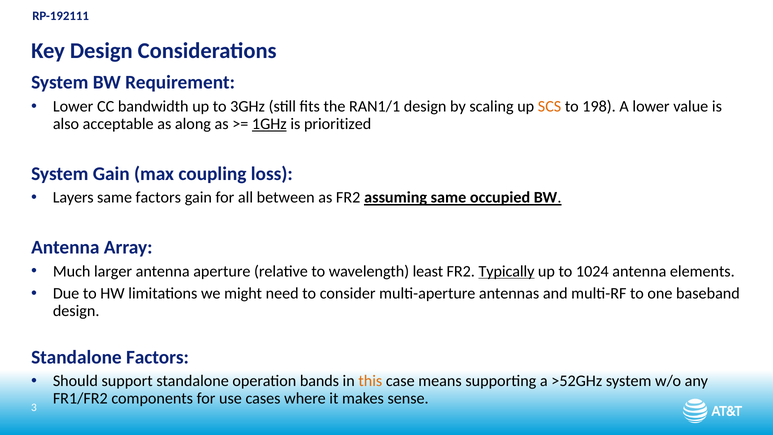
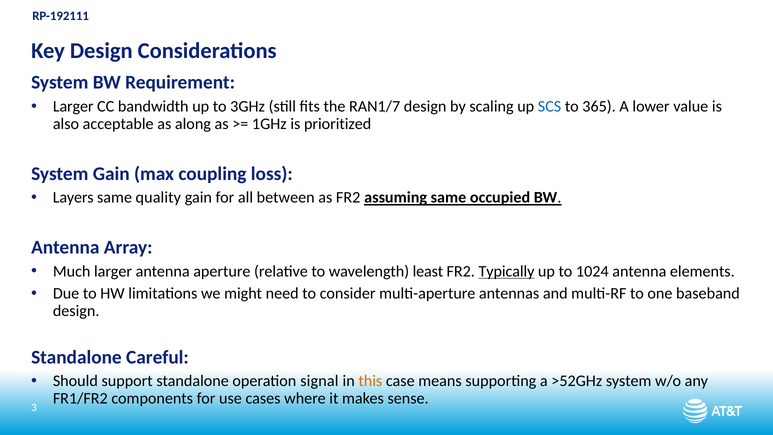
Lower at (73, 107): Lower -> Larger
RAN1/1: RAN1/1 -> RAN1/7
SCS colour: orange -> blue
198: 198 -> 365
1GHz underline: present -> none
same factors: factors -> quality
Standalone Factors: Factors -> Careful
bands: bands -> signal
